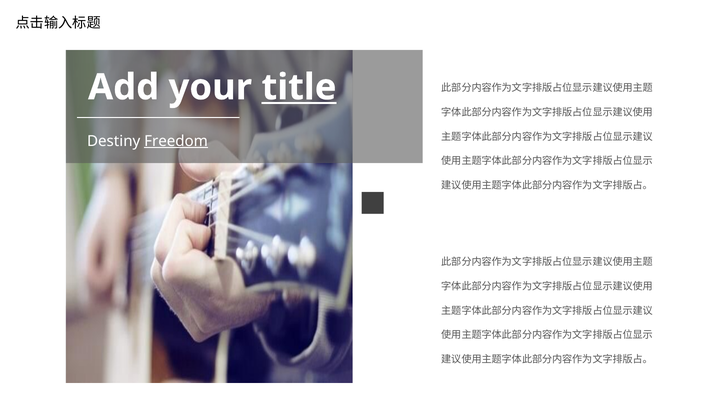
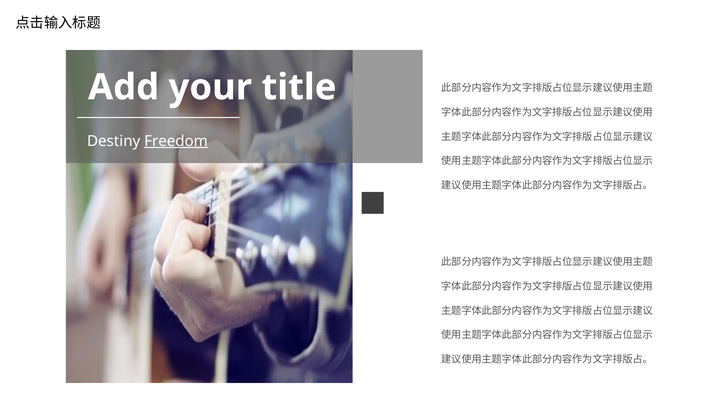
title underline: present -> none
